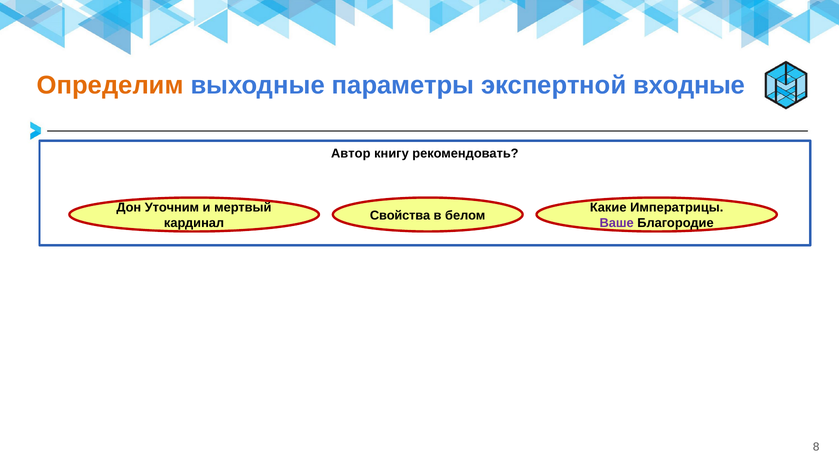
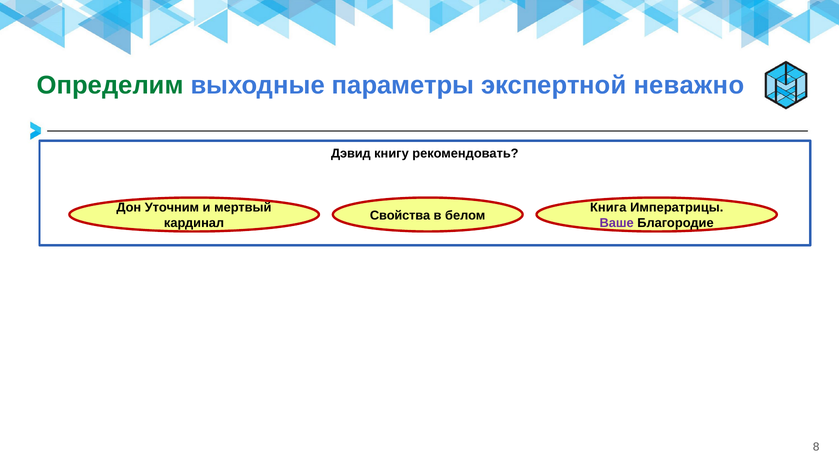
Определим colour: orange -> green
входные: входные -> неважно
Автор: Автор -> Дэвид
Какие: Какие -> Книга
